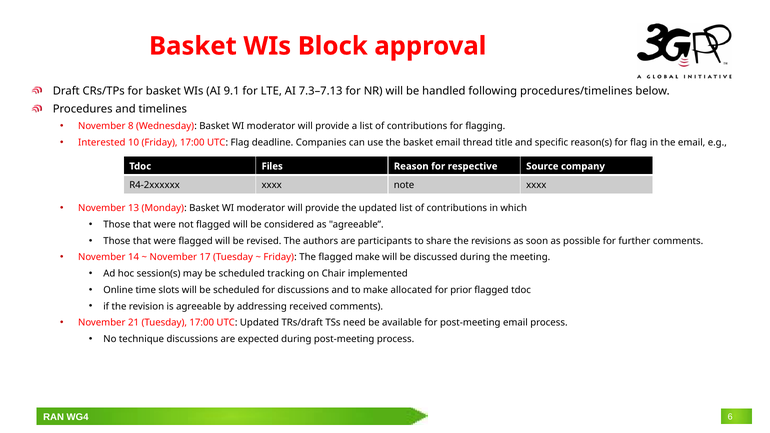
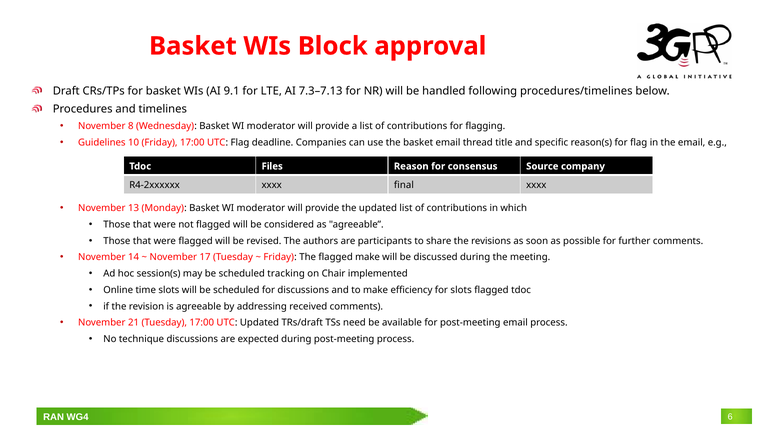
Interested: Interested -> Guidelines
respective: respective -> consensus
note: note -> final
allocated: allocated -> efficiency
for prior: prior -> slots
